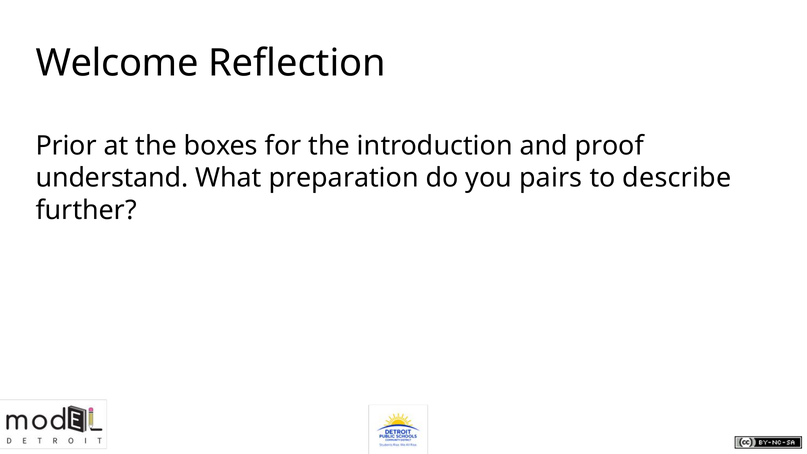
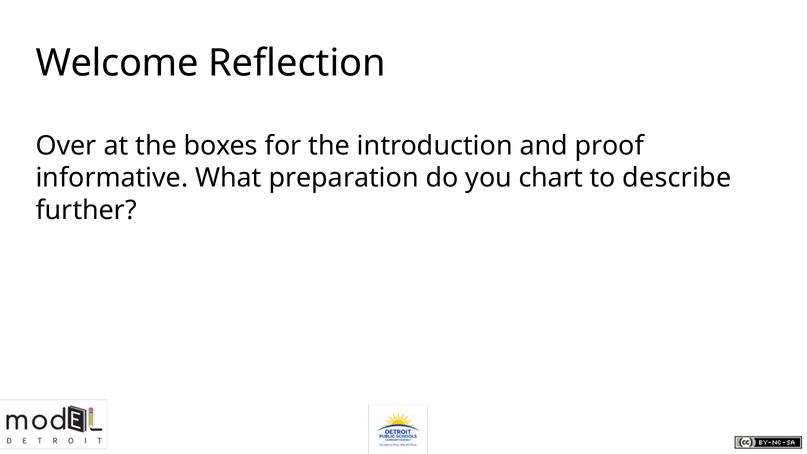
Prior: Prior -> Over
understand: understand -> informative
pairs: pairs -> chart
